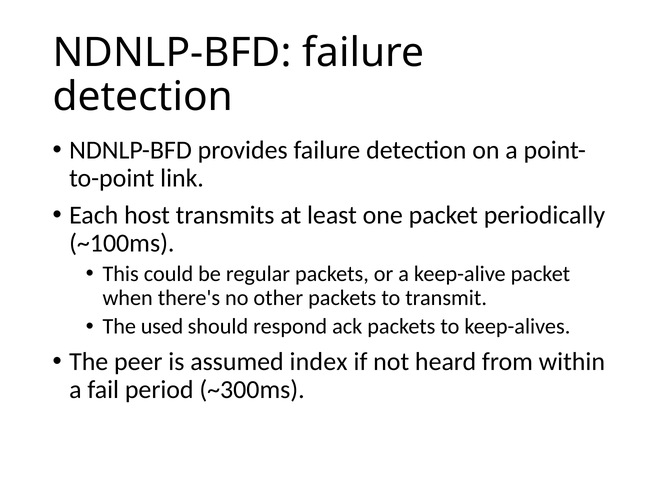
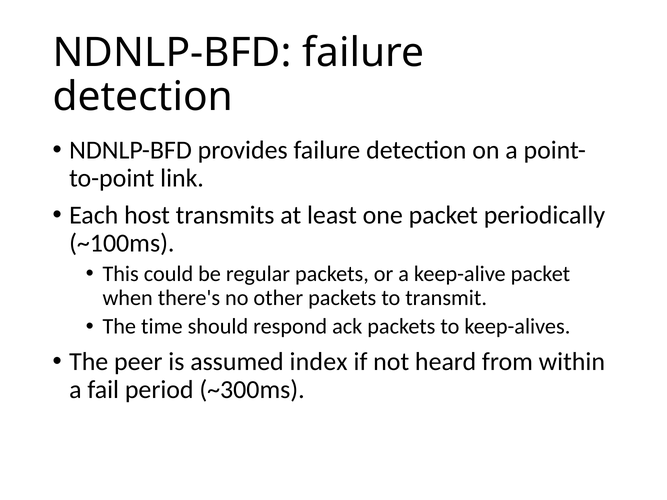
used: used -> time
